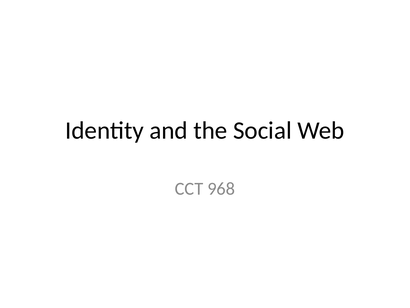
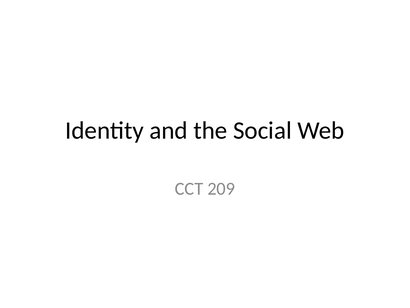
968: 968 -> 209
